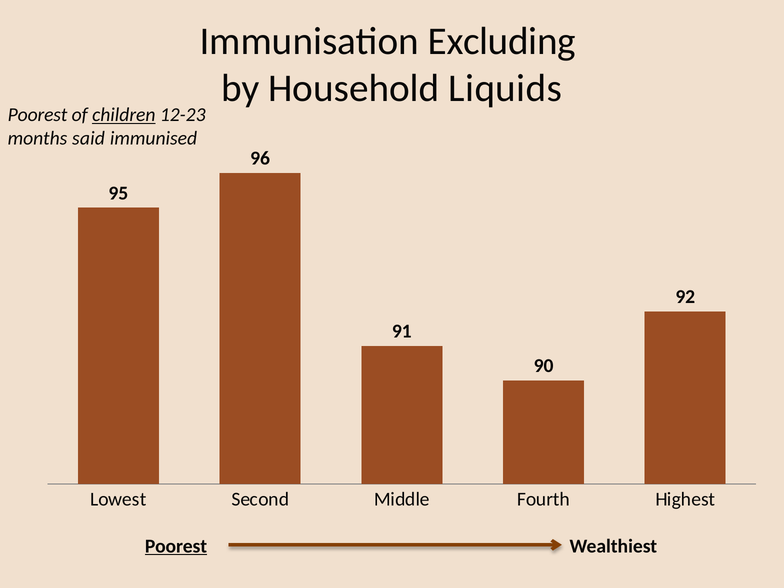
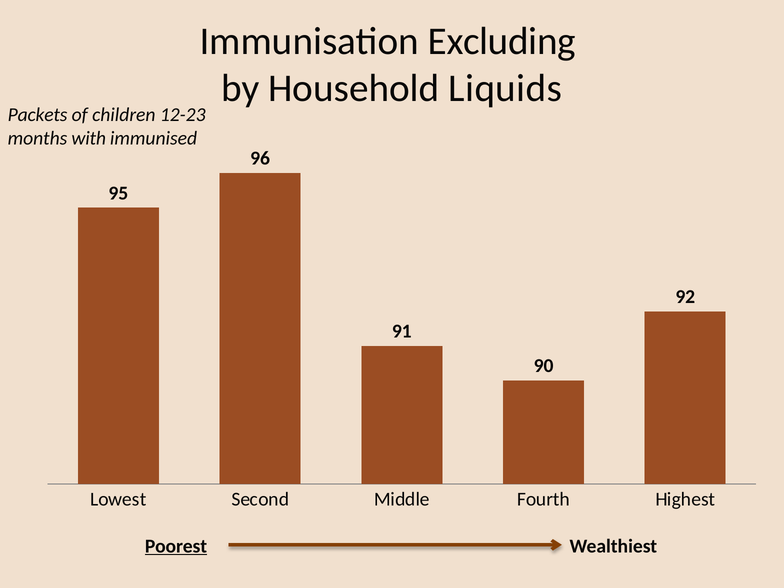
Poorest at (38, 115): Poorest -> Packets
children underline: present -> none
said: said -> with
